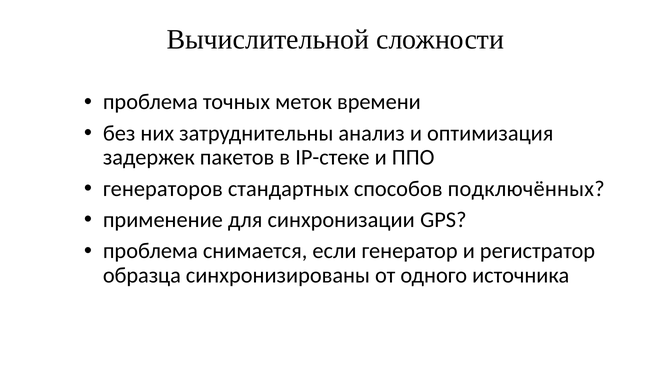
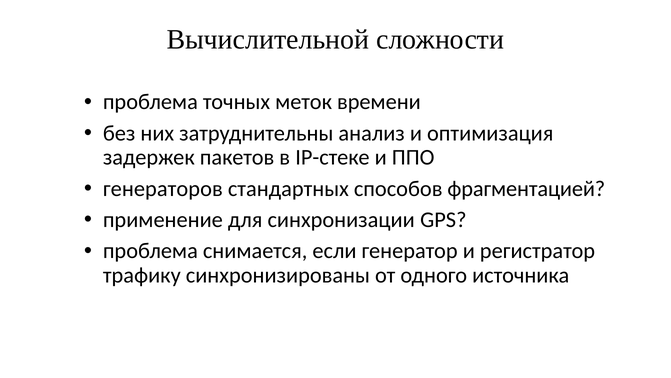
подключённых: подключённых -> фрагментацией
образца: образца -> трафику
